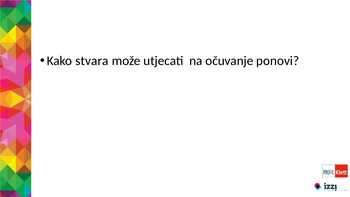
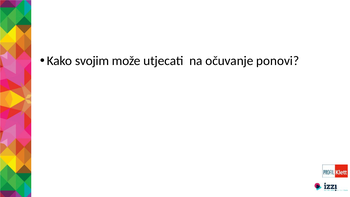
stvara: stvara -> svojim
